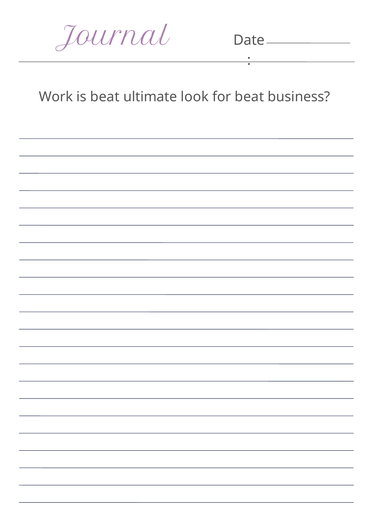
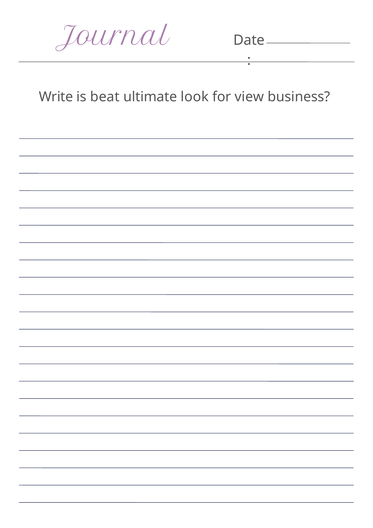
Work: Work -> Write
for beat: beat -> view
